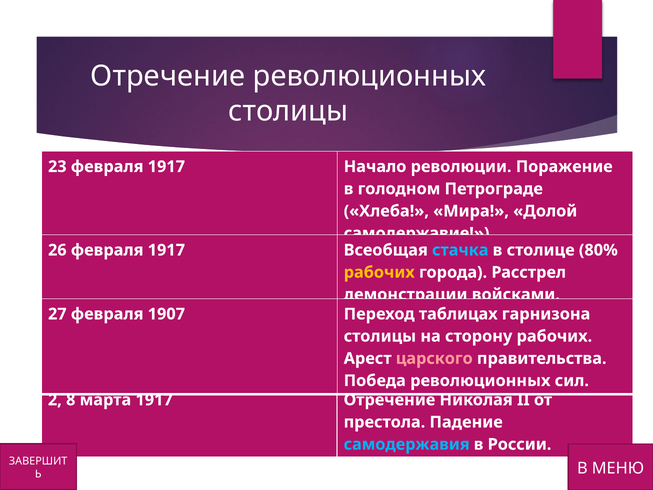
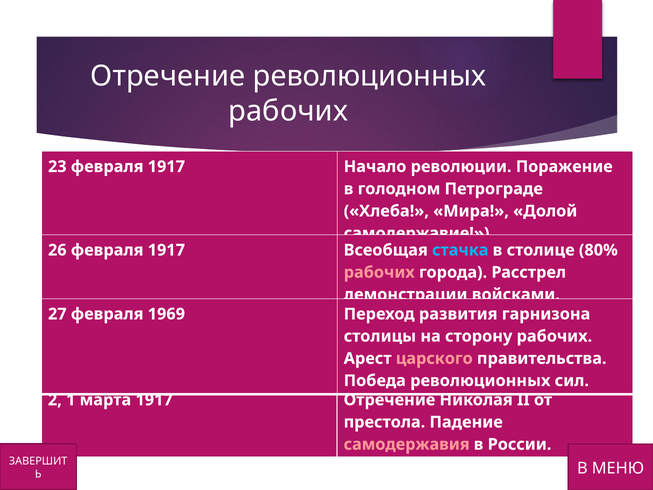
столицы at (288, 111): столицы -> рабочих
рабочих at (379, 272) colour: yellow -> pink
1907: 1907 -> 1969
таблицах: таблицах -> развития
8: 8 -> 1
самодержавия colour: light blue -> pink
